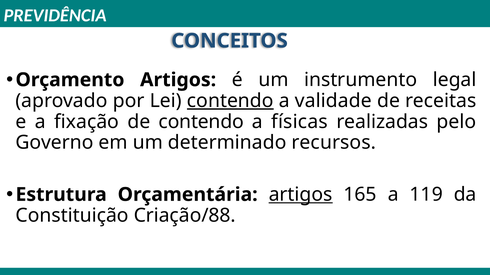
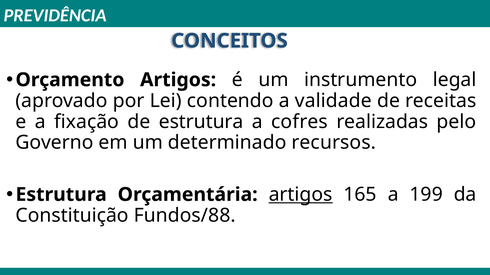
contendo at (230, 101) underline: present -> none
de contendo: contendo -> estrutura
físicas: físicas -> cofres
119: 119 -> 199
Criação/88: Criação/88 -> Fundos/88
